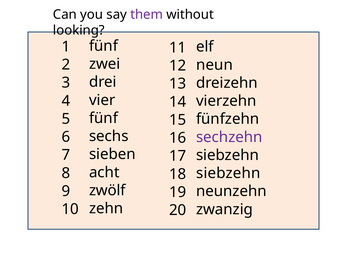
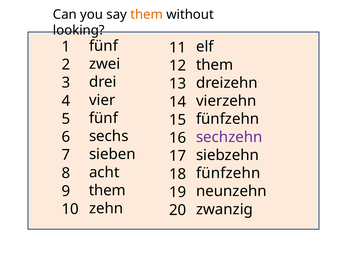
them at (147, 15) colour: purple -> orange
neun at (215, 65): neun -> them
siebzehn at (228, 173): siebzehn -> fünfzehn
zwölf at (107, 191): zwölf -> them
